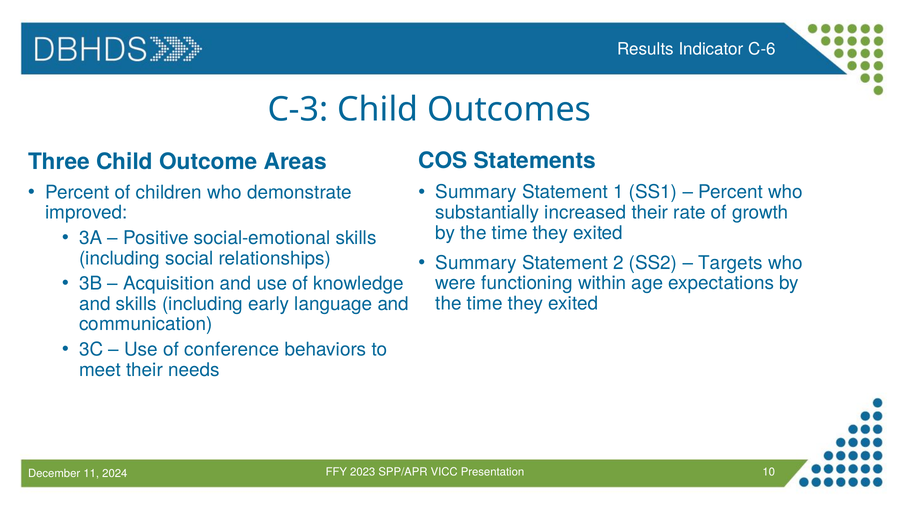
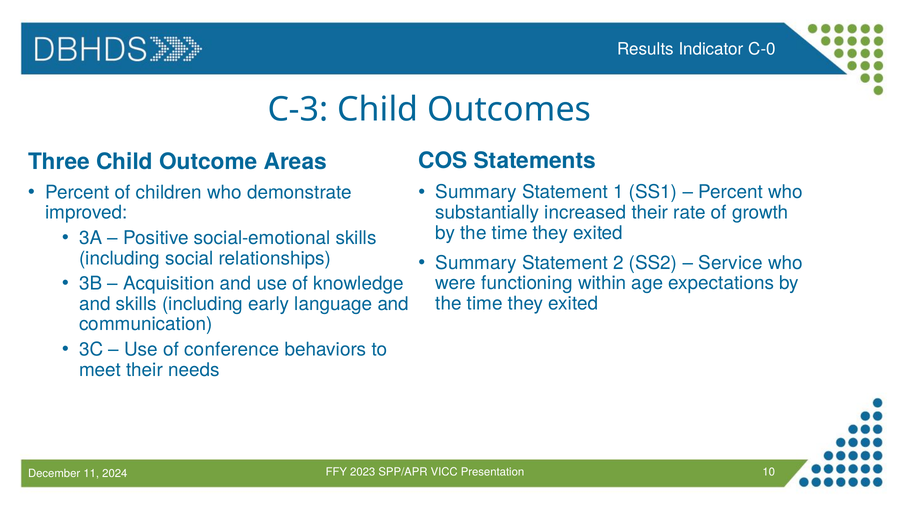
C-6: C-6 -> C-0
Targets: Targets -> Service
